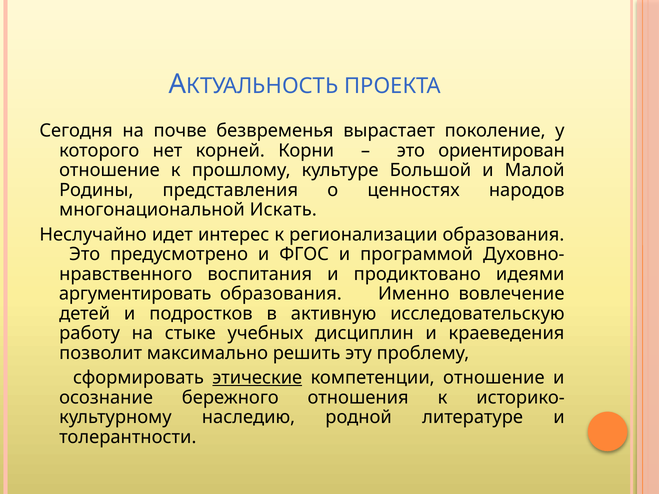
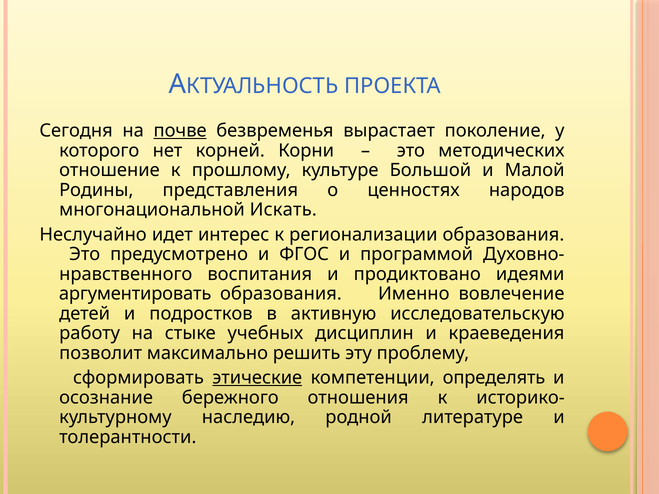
почве underline: none -> present
ориентирован: ориентирован -> методических
компетенции отношение: отношение -> определять
